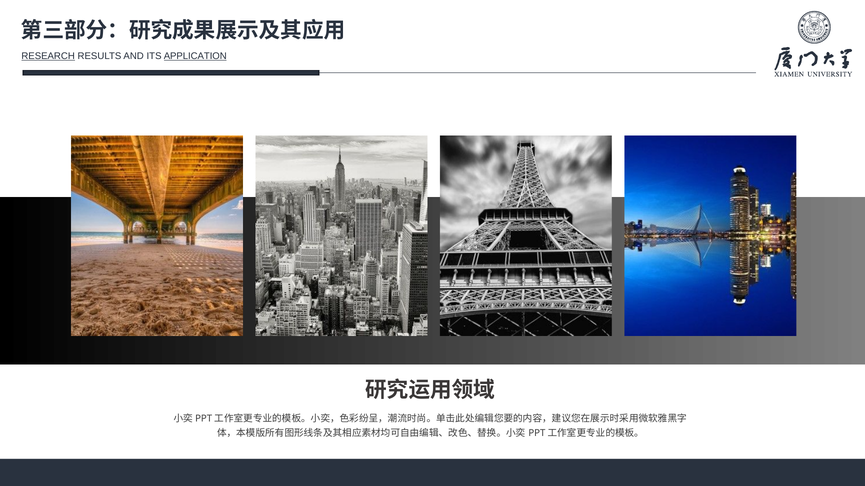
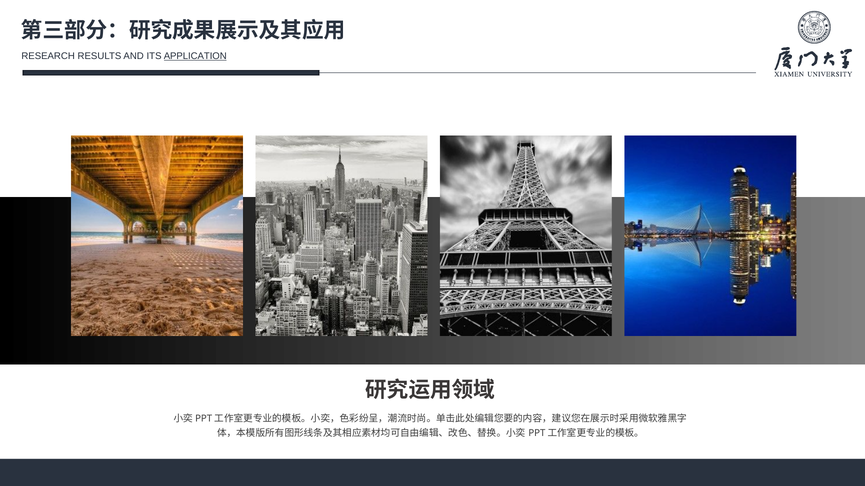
RESEARCH underline: present -> none
